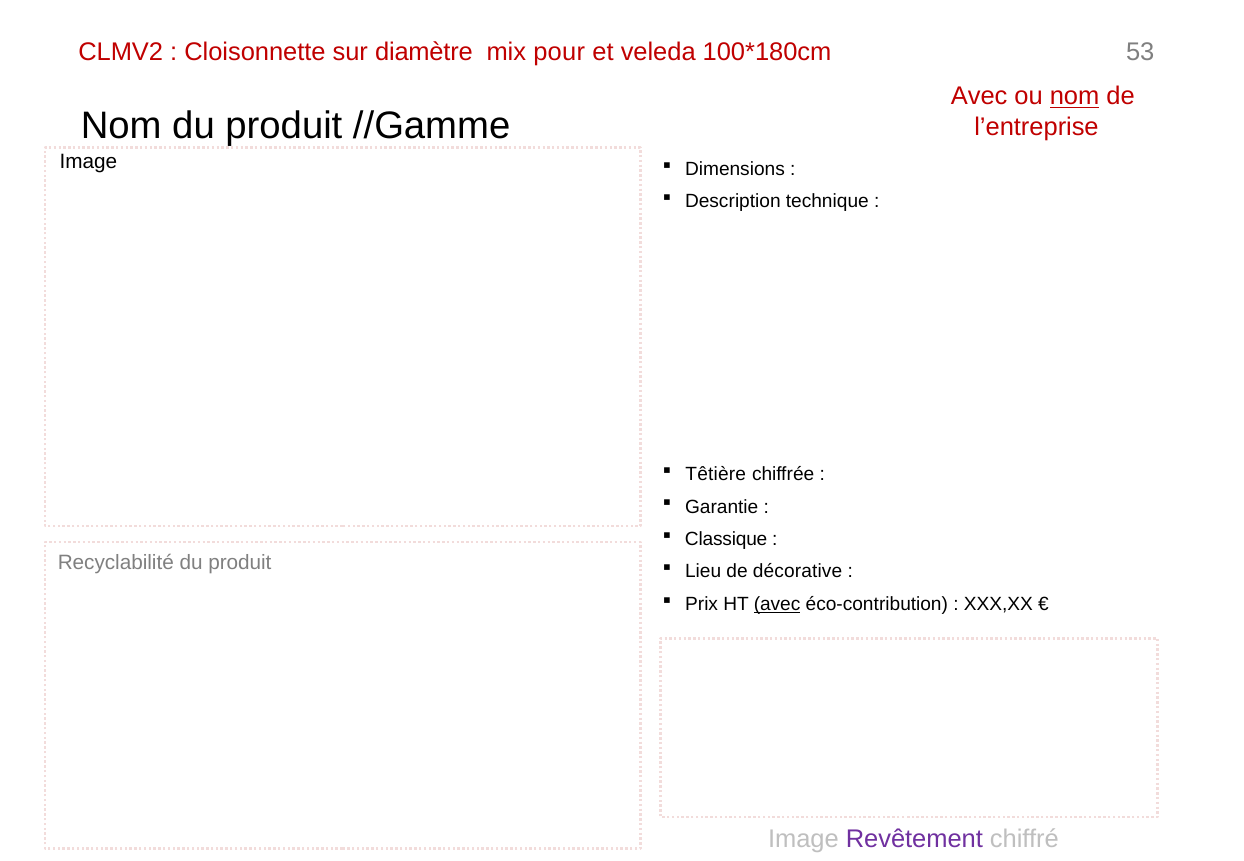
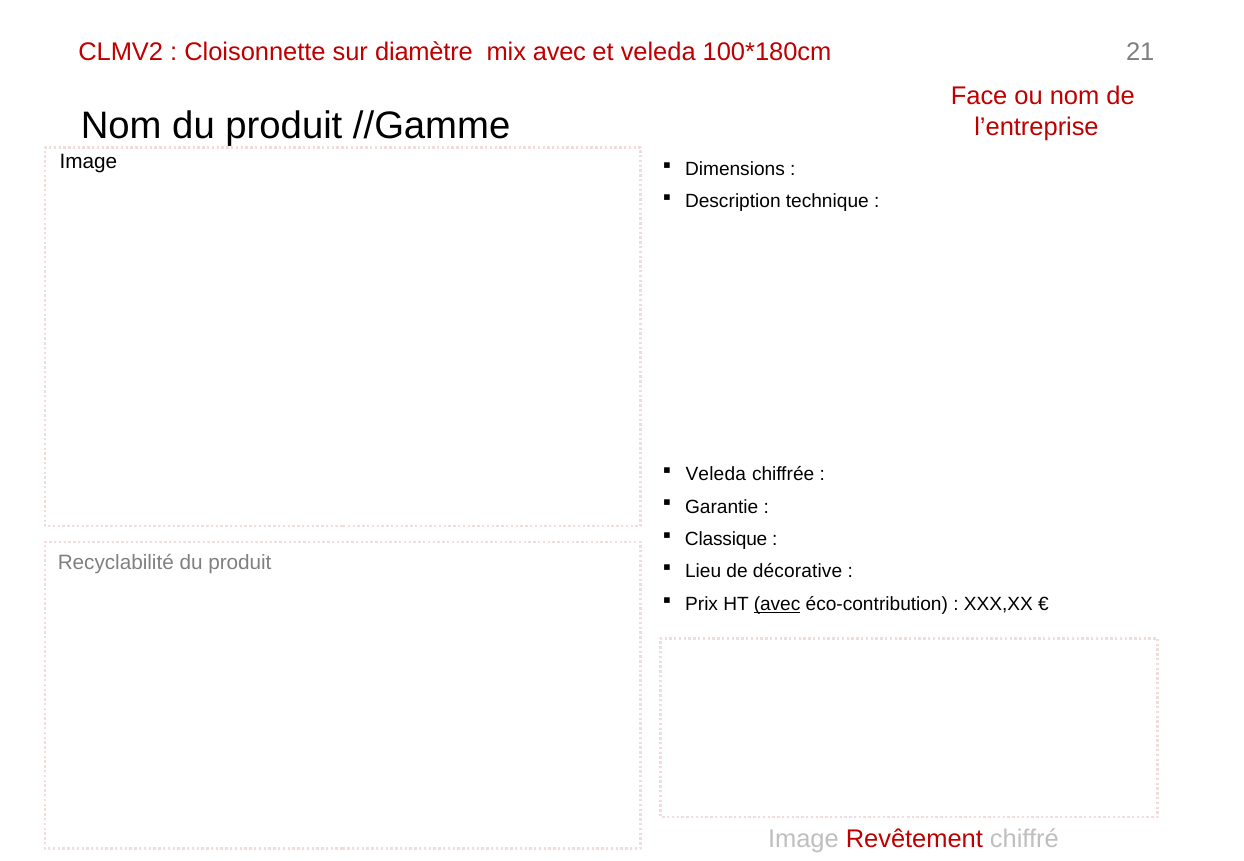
mix pour: pour -> avec
53: 53 -> 21
Avec at (979, 97): Avec -> Face
nom at (1075, 97) underline: present -> none
Têtière at (716, 474): Têtière -> Veleda
Revêtement colour: purple -> red
